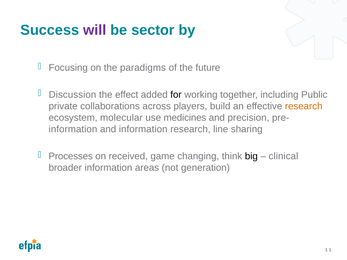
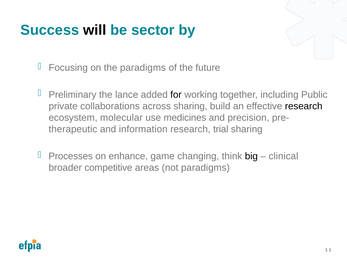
will colour: purple -> black
Discussion: Discussion -> Preliminary
effect: effect -> lance
across players: players -> sharing
research at (304, 106) colour: orange -> black
information at (73, 129): information -> therapeutic
line: line -> trial
received: received -> enhance
broader information: information -> competitive
not generation: generation -> paradigms
